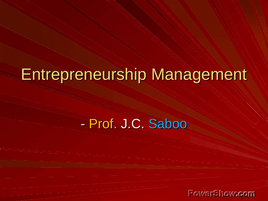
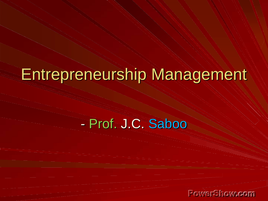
Prof colour: yellow -> light green
